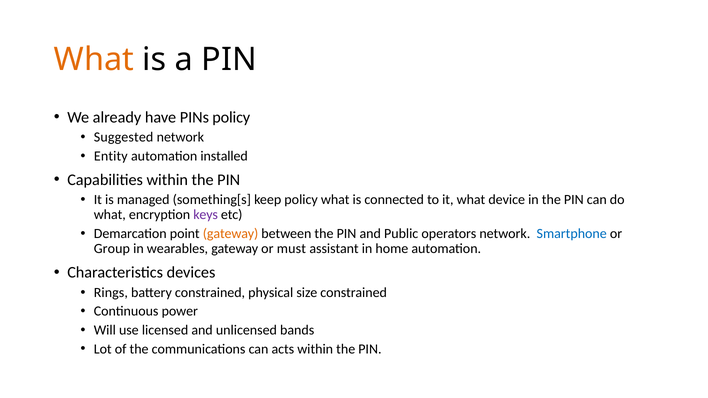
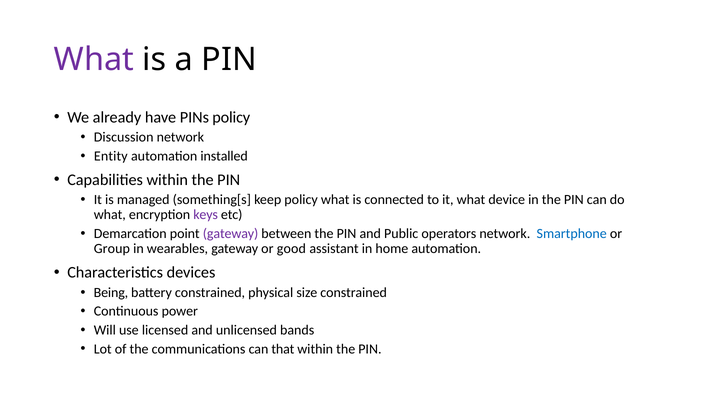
What at (94, 59) colour: orange -> purple
Suggested: Suggested -> Discussion
gateway at (231, 234) colour: orange -> purple
must: must -> good
Rings: Rings -> Being
acts: acts -> that
